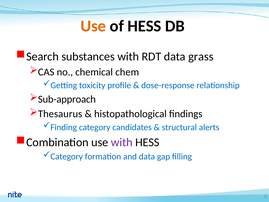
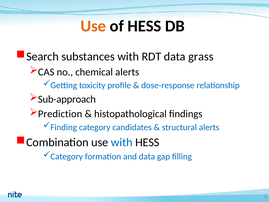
chemical chem: chem -> alerts
Thesaurus: Thesaurus -> Prediction
with at (122, 142) colour: purple -> blue
